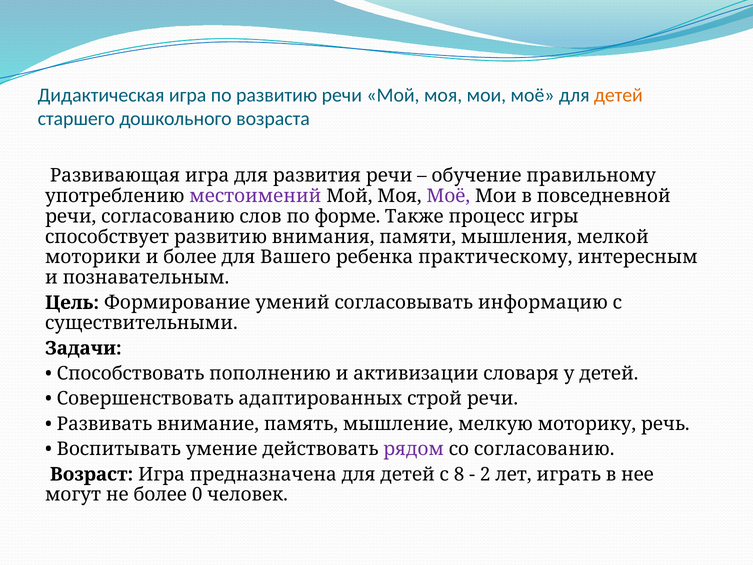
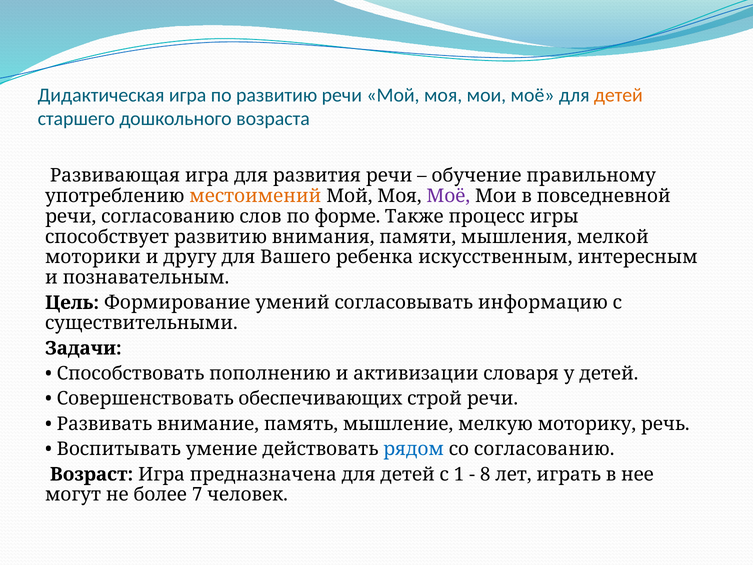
местоимений colour: purple -> orange
и более: более -> другу
практическому: практическому -> искусственным
адаптированных: адаптированных -> обеспечивающих
рядом colour: purple -> blue
8: 8 -> 1
2: 2 -> 8
0: 0 -> 7
